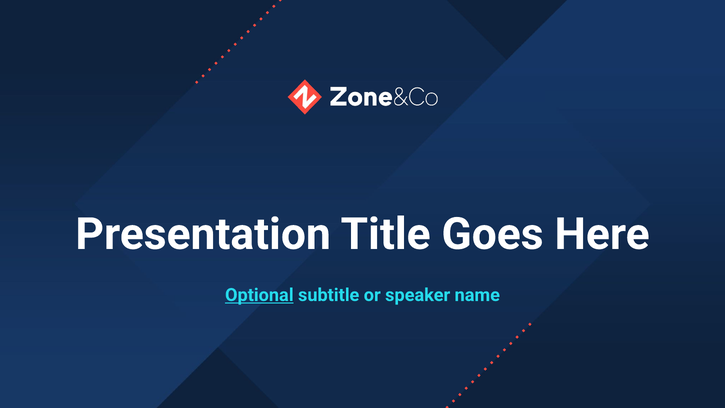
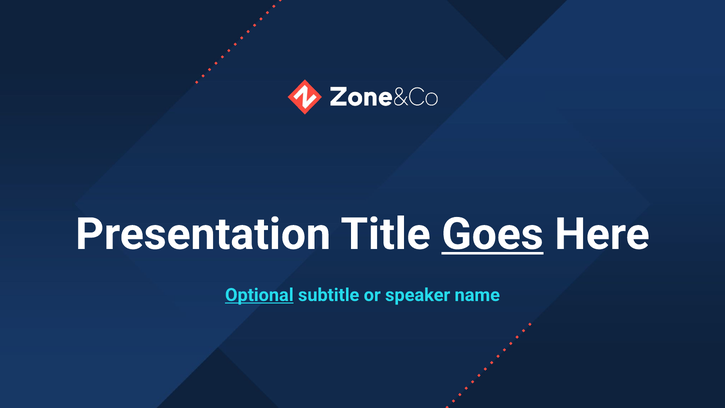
Goes underline: none -> present
